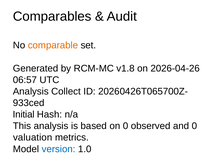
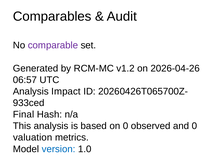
comparable colour: orange -> purple
v1.8: v1.8 -> v1.2
Collect: Collect -> Impact
Initial: Initial -> Final
